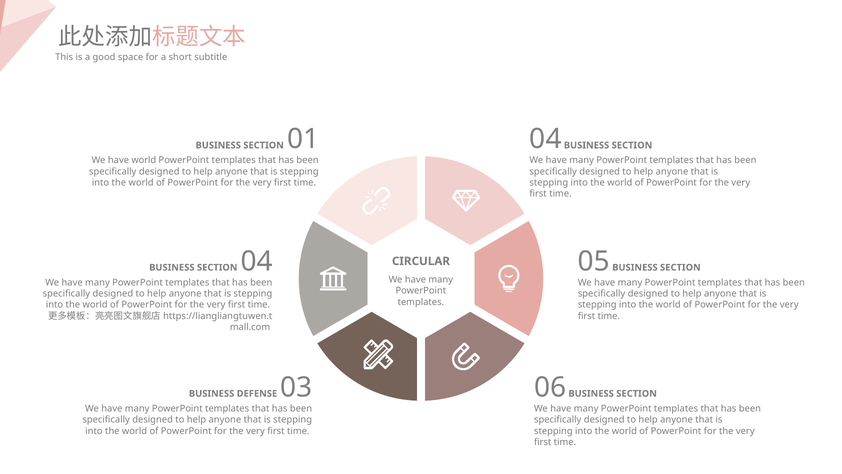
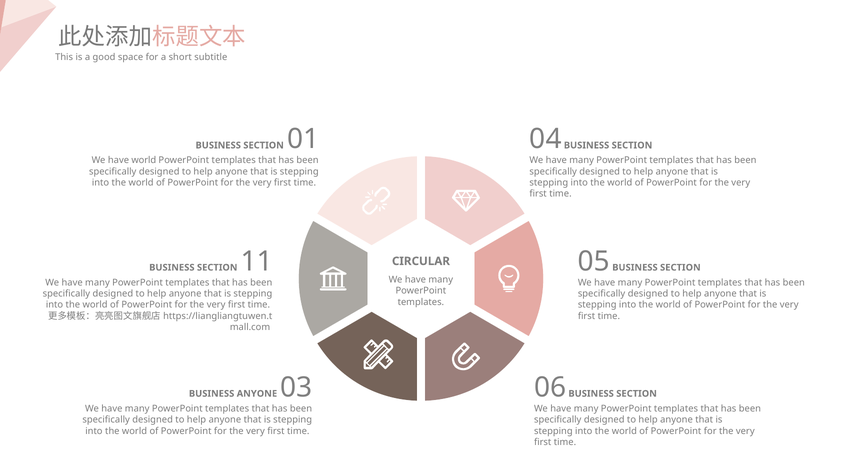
SECTION 04: 04 -> 11
BUSINESS DEFENSE: DEFENSE -> ANYONE
